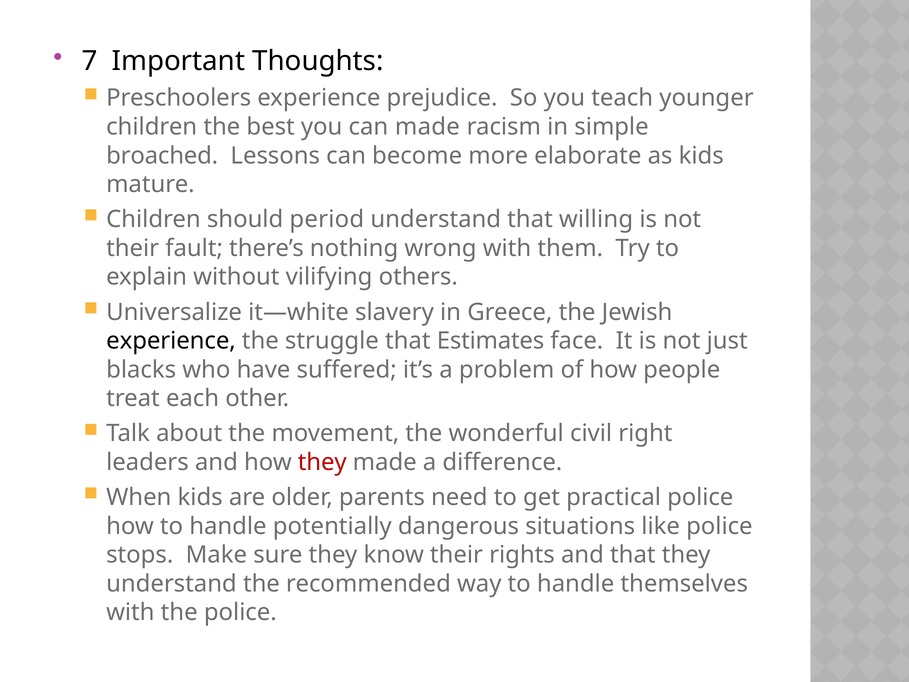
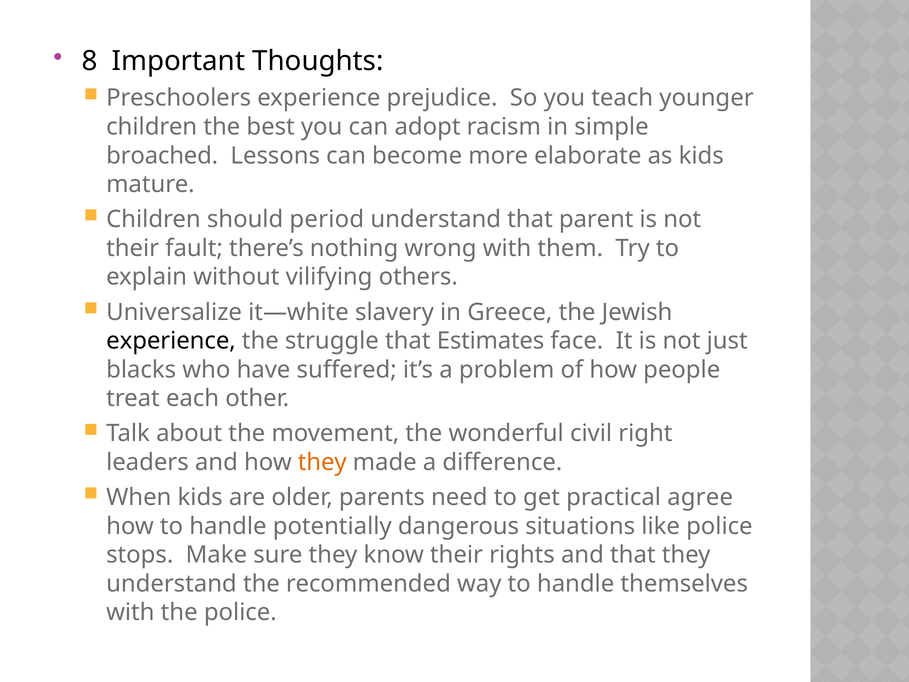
7: 7 -> 8
can made: made -> adopt
willing: willing -> parent
they at (322, 462) colour: red -> orange
practical police: police -> agree
